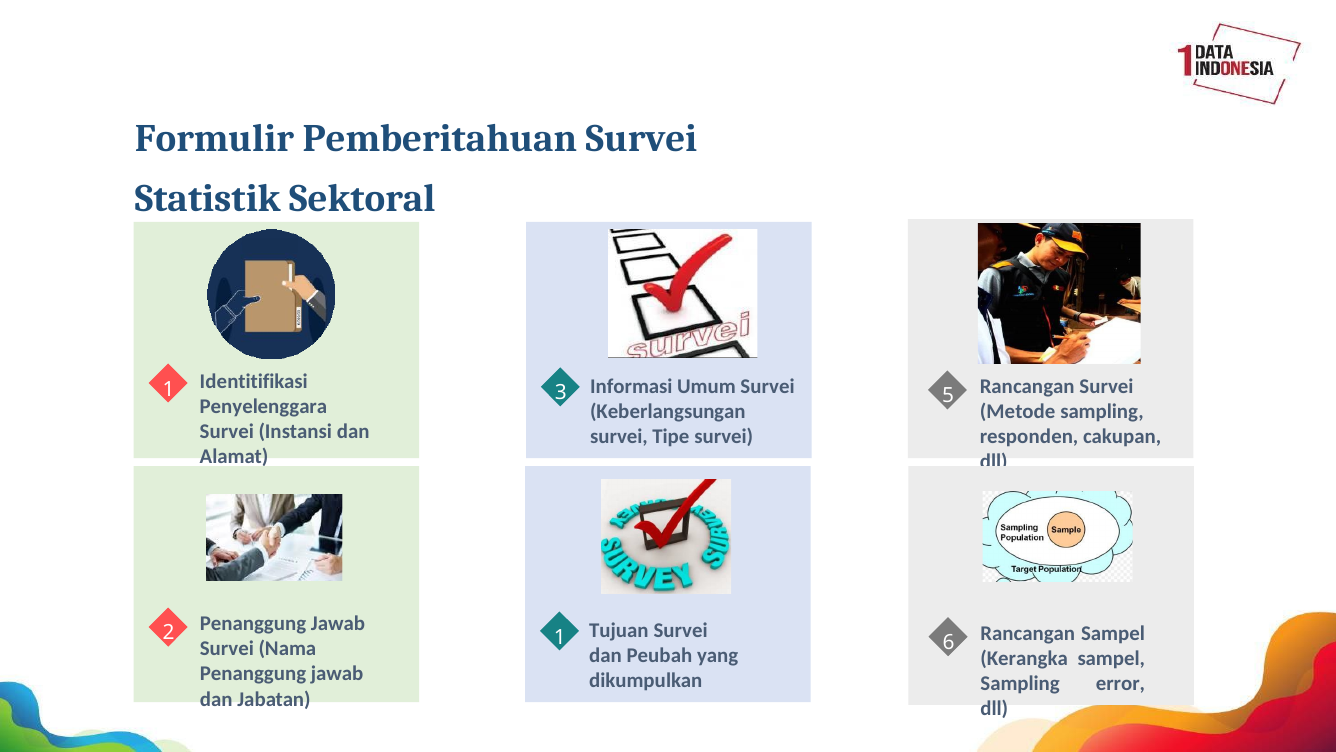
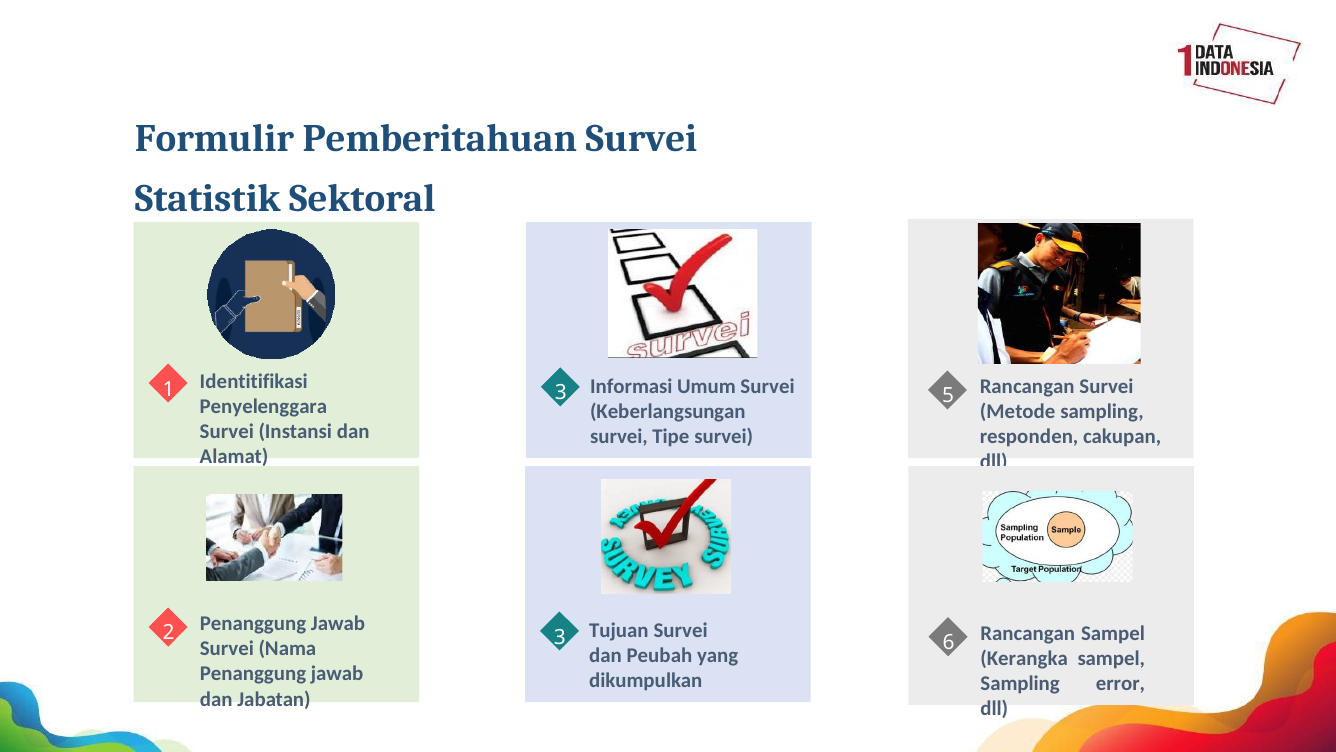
2 1: 1 -> 3
